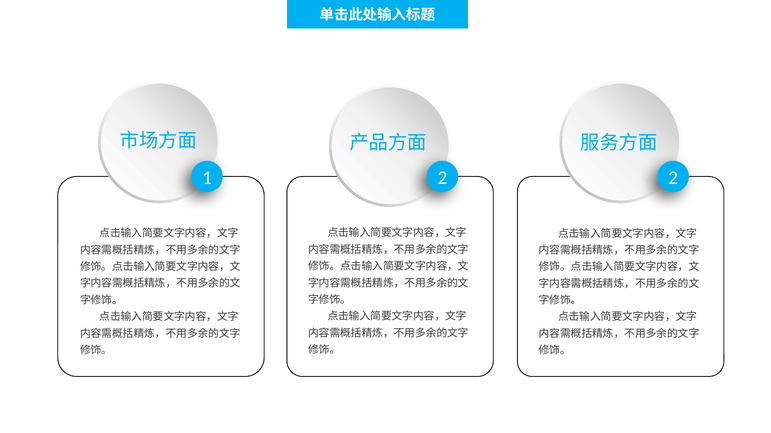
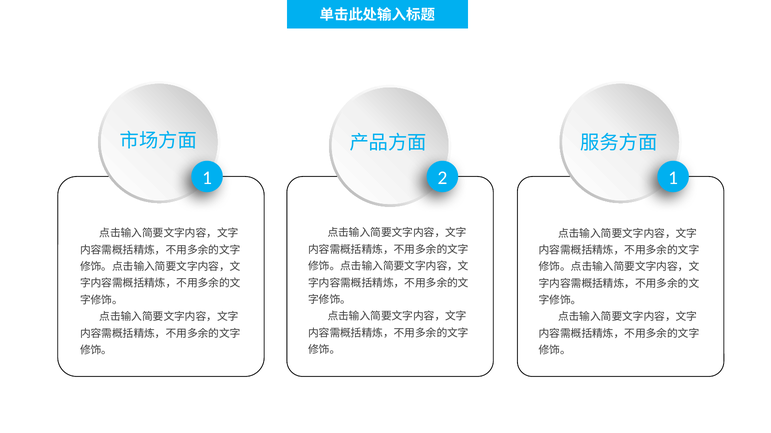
2 2: 2 -> 1
